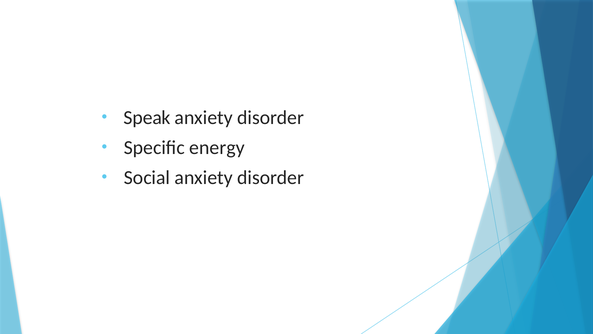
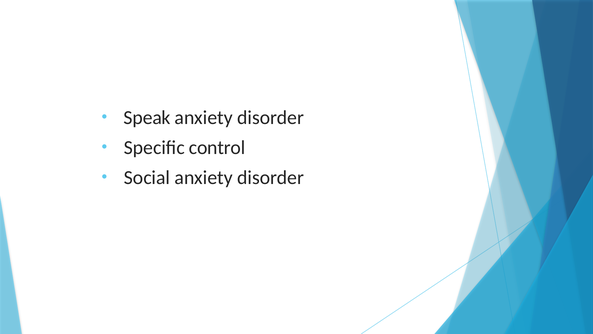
energy: energy -> control
